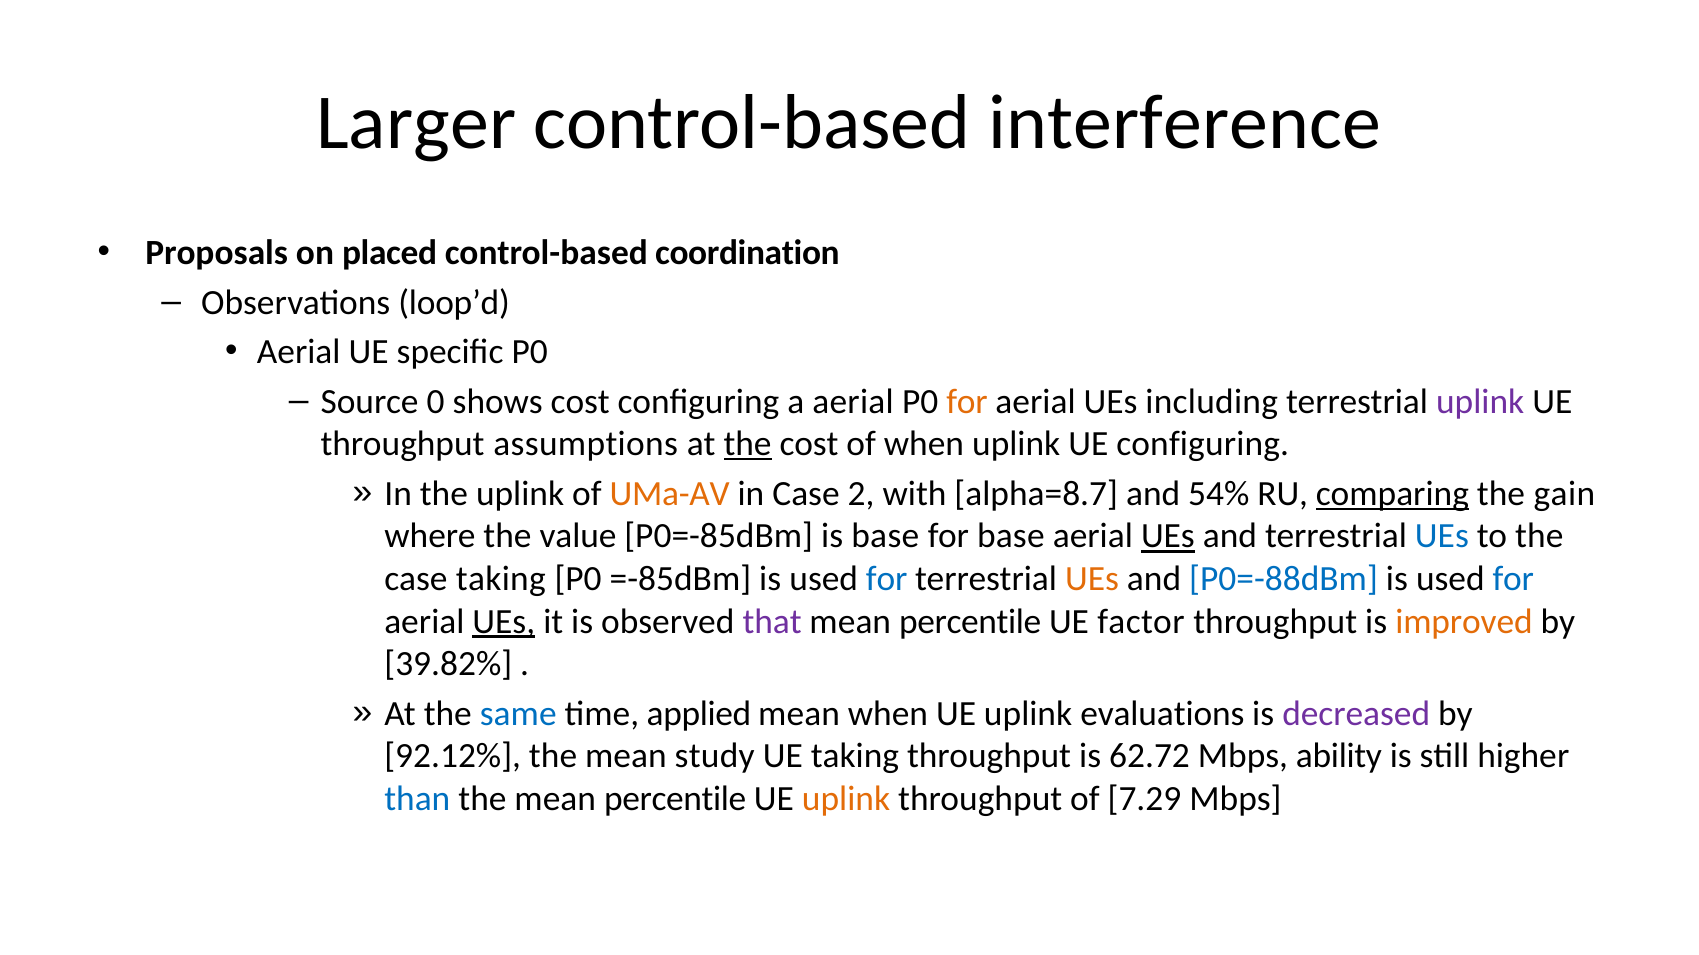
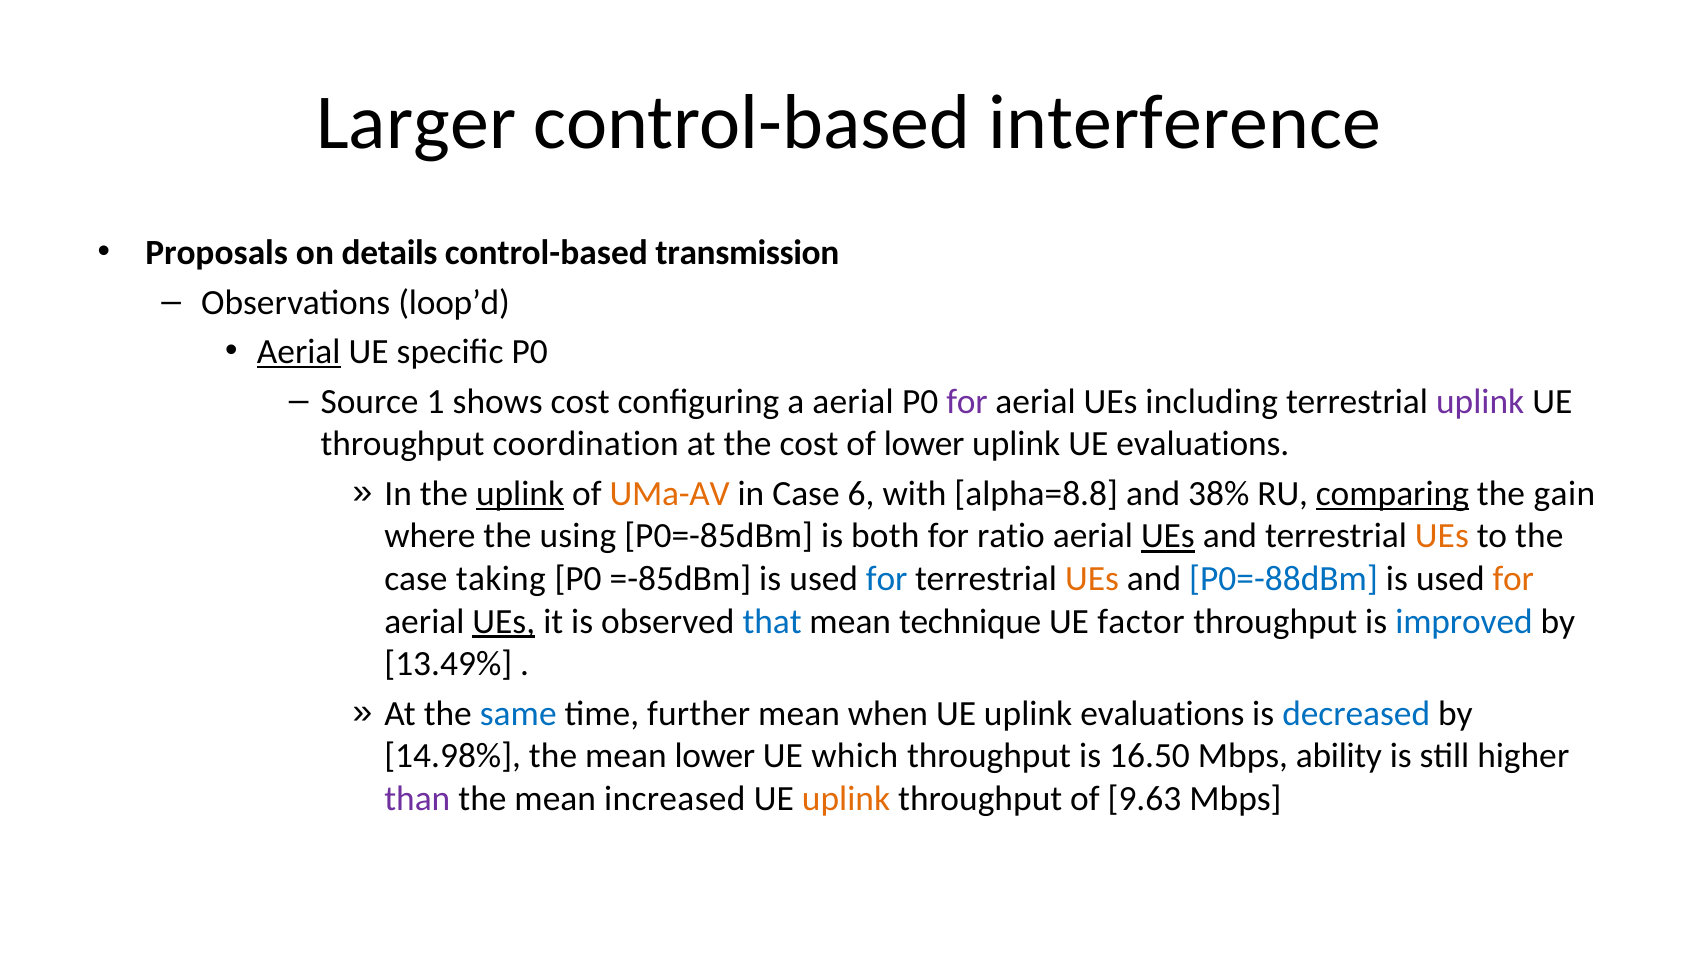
placed: placed -> details
coordination: coordination -> transmission
Aerial at (299, 352) underline: none -> present
0: 0 -> 1
for at (967, 402) colour: orange -> purple
assumptions: assumptions -> coordination
the at (748, 445) underline: present -> none
of when: when -> lower
UE configuring: configuring -> evaluations
uplink at (520, 494) underline: none -> present
2: 2 -> 6
alpha=8.7: alpha=8.7 -> alpha=8.8
54%: 54% -> 38%
value: value -> using
is base: base -> both
for base: base -> ratio
UEs at (1442, 537) colour: blue -> orange
for at (1513, 579) colour: blue -> orange
that colour: purple -> blue
percentile at (970, 622): percentile -> technique
improved colour: orange -> blue
39.82%: 39.82% -> 13.49%
applied: applied -> further
decreased colour: purple -> blue
92.12%: 92.12% -> 14.98%
mean study: study -> lower
UE taking: taking -> which
62.72: 62.72 -> 16.50
than colour: blue -> purple
the mean percentile: percentile -> increased
7.29: 7.29 -> 9.63
